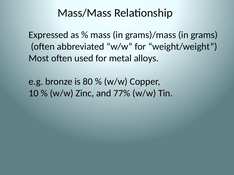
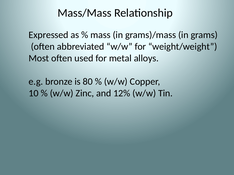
77%: 77% -> 12%
